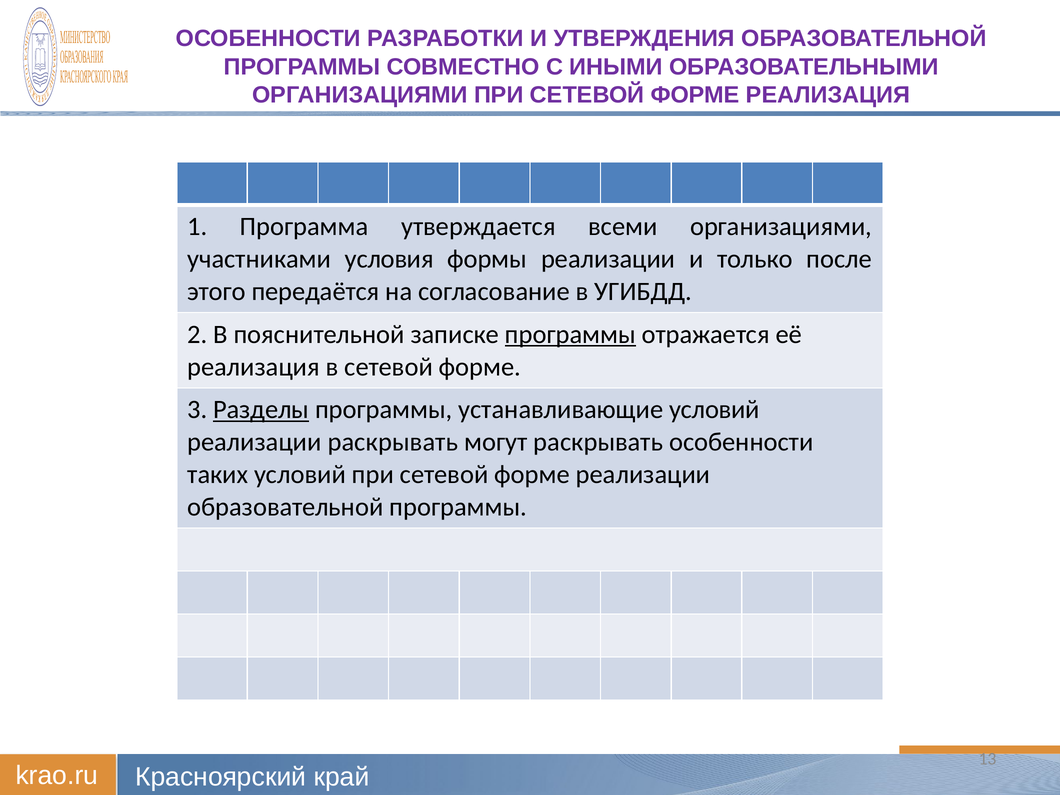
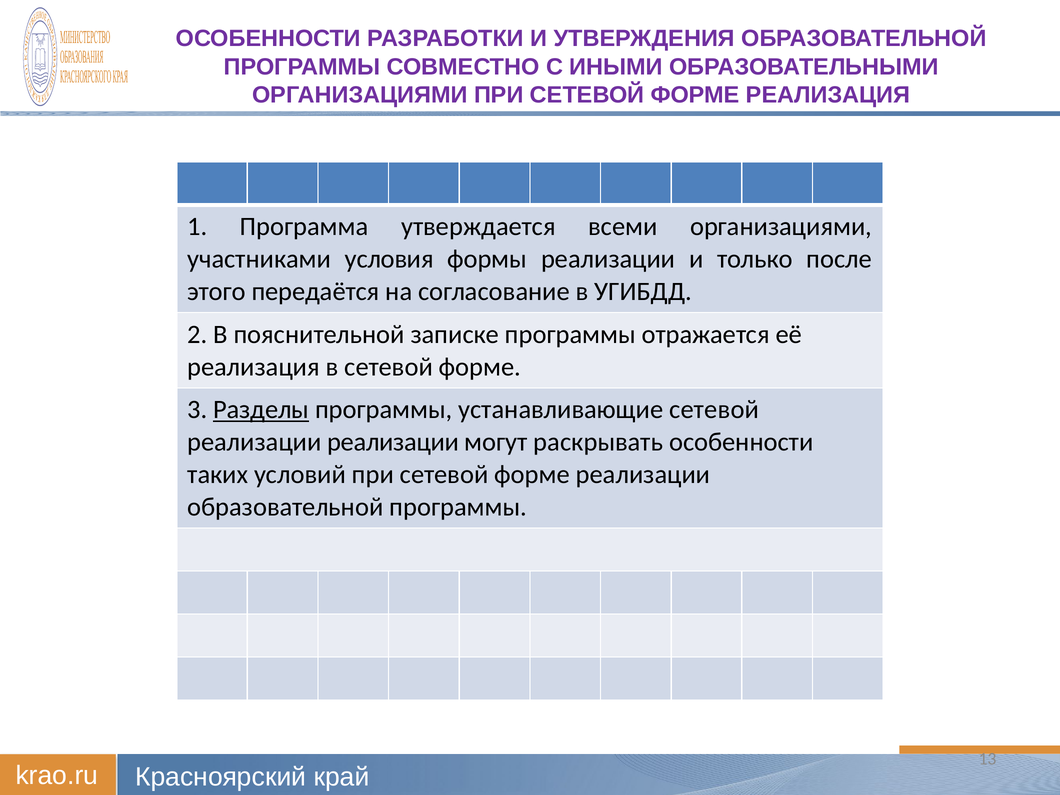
программы at (570, 334) underline: present -> none
устанавливающие условий: условий -> сетевой
реализации раскрывать: раскрывать -> реализации
